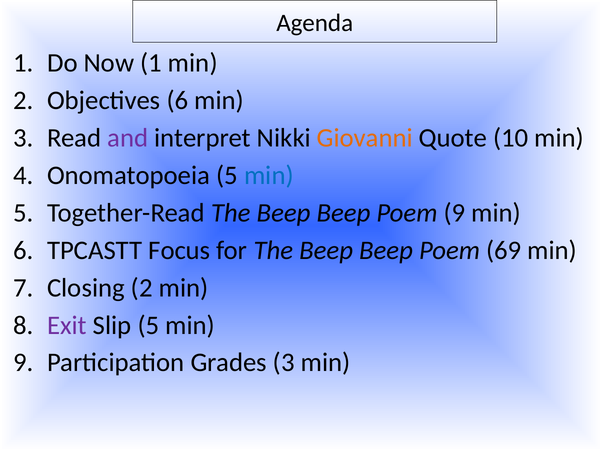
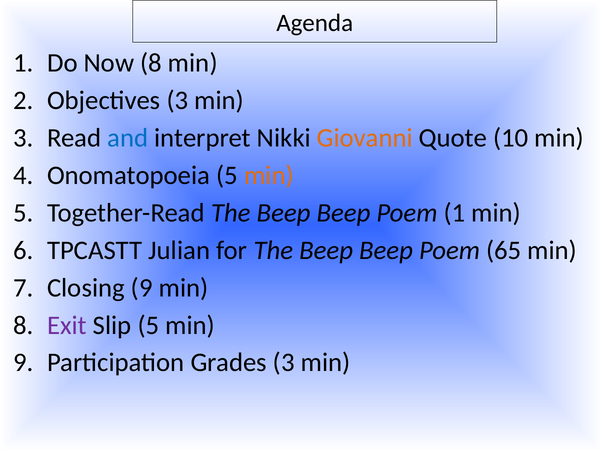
Now 1: 1 -> 8
Objectives 6: 6 -> 3
and colour: purple -> blue
min at (269, 176) colour: blue -> orange
Poem 9: 9 -> 1
Focus: Focus -> Julian
69: 69 -> 65
Closing 2: 2 -> 9
